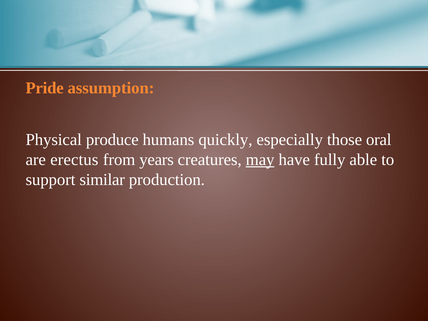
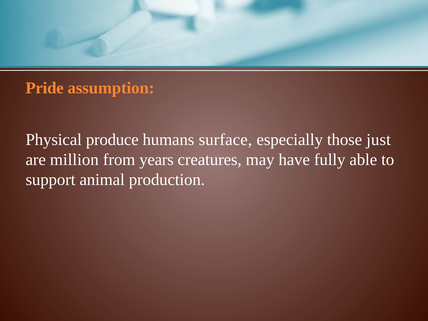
quickly: quickly -> surface
oral: oral -> just
erectus: erectus -> million
may underline: present -> none
similar: similar -> animal
